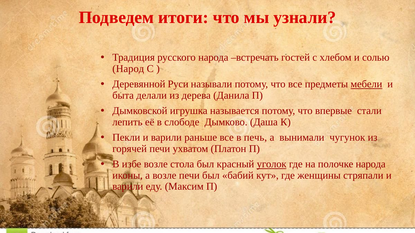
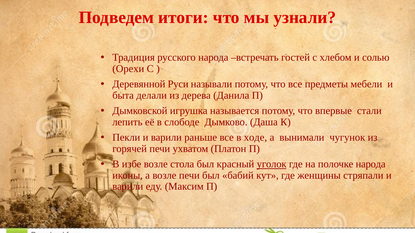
Народ: Народ -> Орехи
мебели underline: present -> none
печь: печь -> ходе
